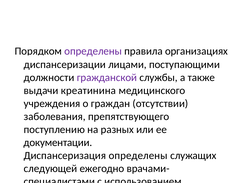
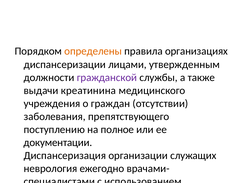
определены at (93, 51) colour: purple -> orange
поступающими: поступающими -> утвержденным
разных: разных -> полное
Диспансеризация определены: определены -> организации
следующей: следующей -> неврология
